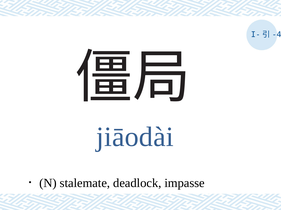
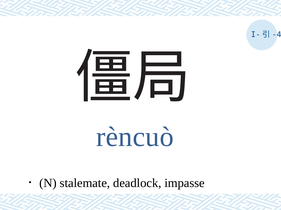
jiāodài: jiāodài -> rèncuò
